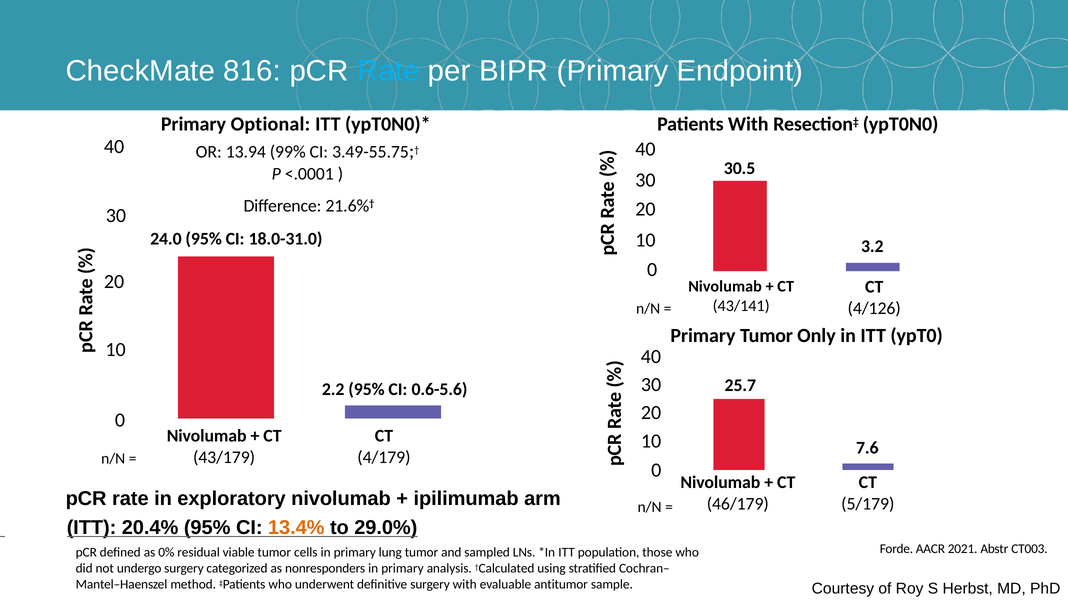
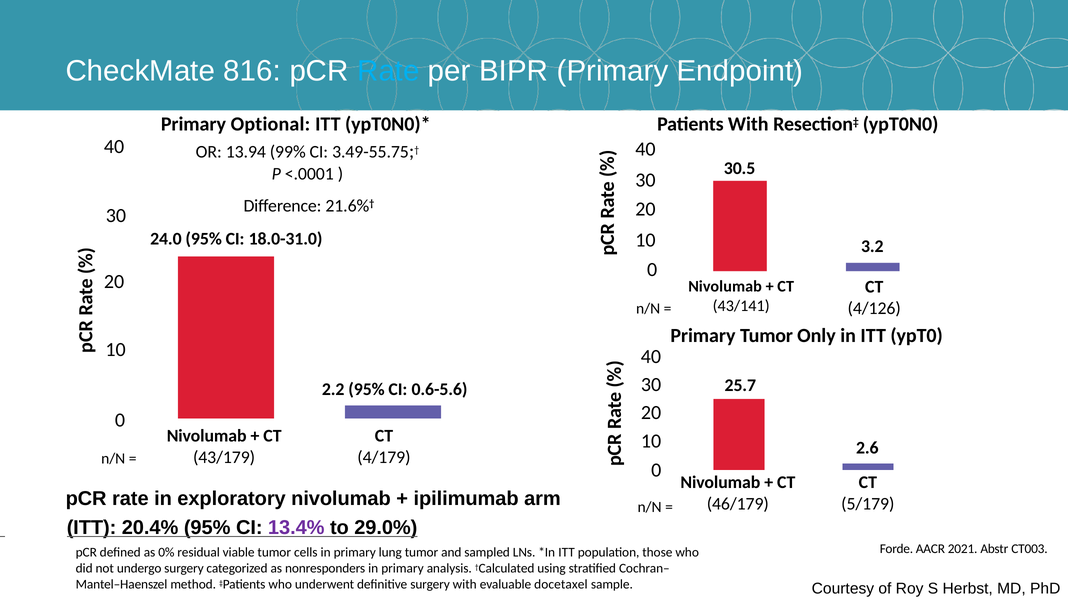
7.6: 7.6 -> 2.6
13.4% colour: orange -> purple
antitumor: antitumor -> docetaxel
